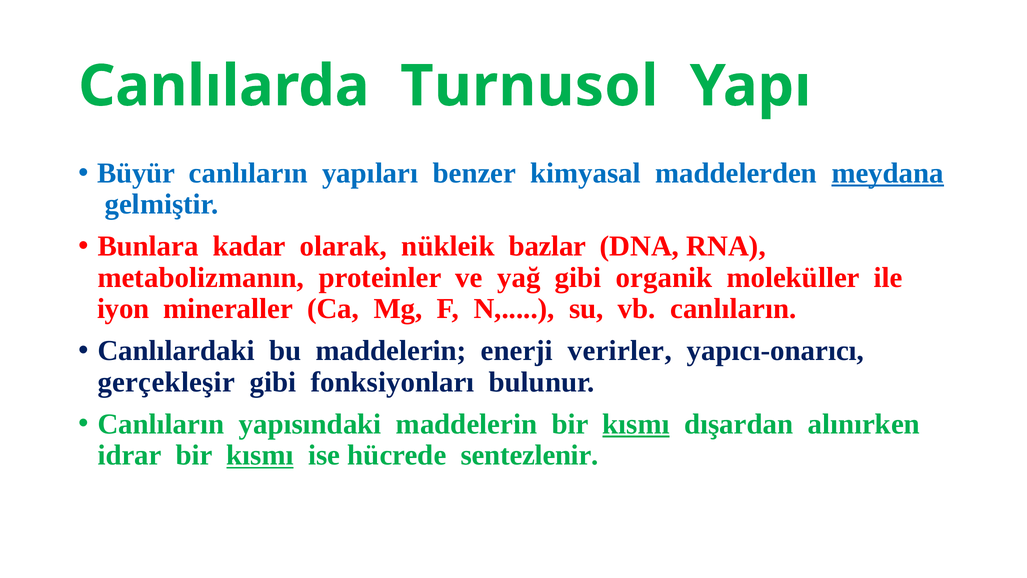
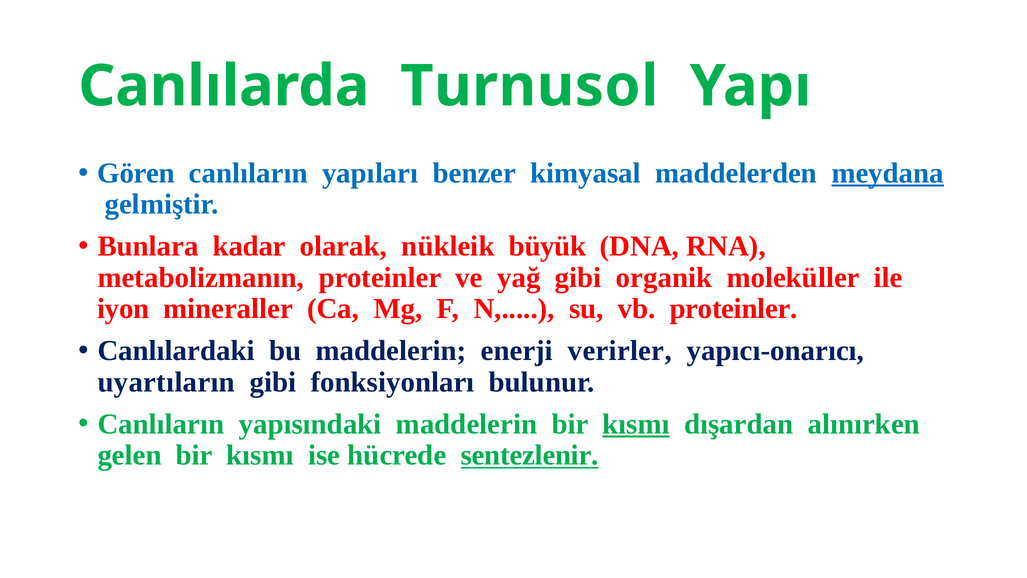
Büyür: Büyür -> Gören
bazlar: bazlar -> büyük
vb canlıların: canlıların -> proteinler
gerçekleşir: gerçekleşir -> uyartıların
idrar: idrar -> gelen
kısmı at (260, 455) underline: present -> none
sentezlenir underline: none -> present
